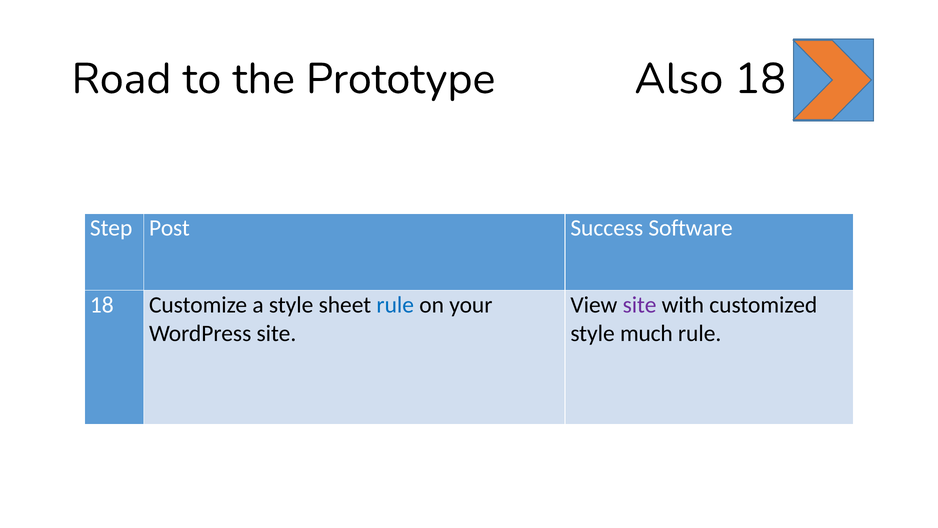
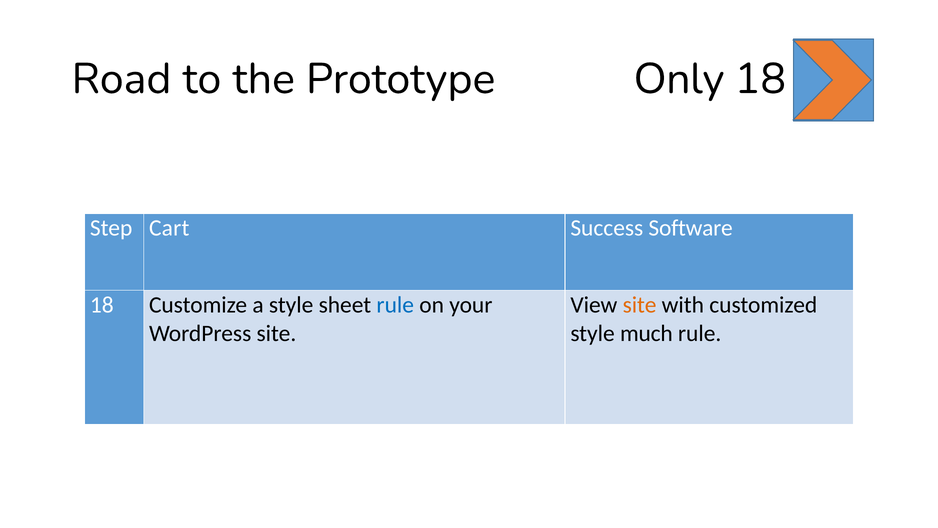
Also: Also -> Only
Post: Post -> Cart
site at (640, 305) colour: purple -> orange
